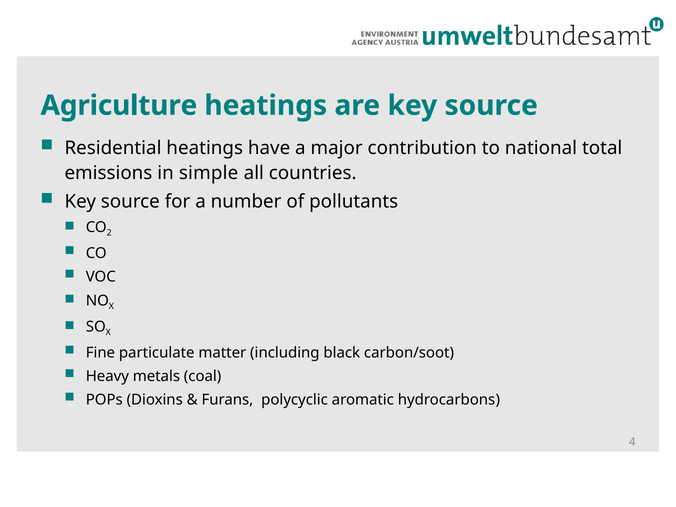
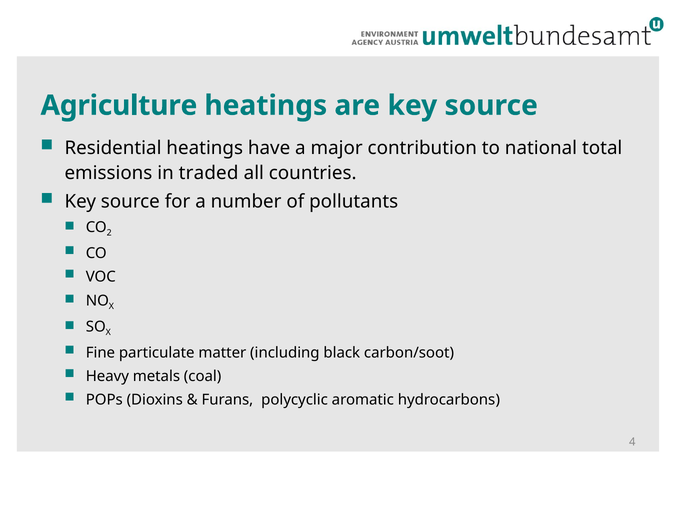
simple: simple -> traded
